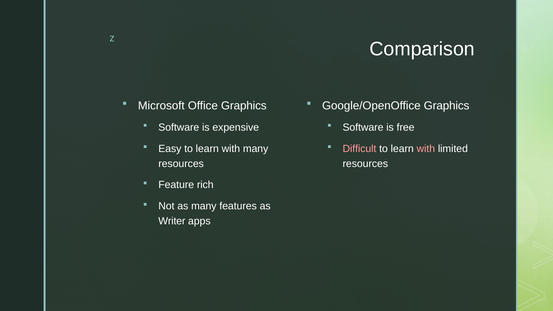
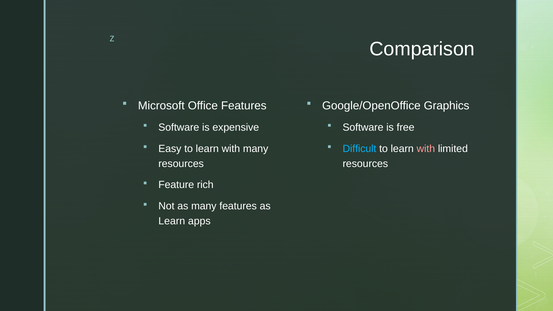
Office Graphics: Graphics -> Features
Difficult colour: pink -> light blue
Writer at (172, 221): Writer -> Learn
